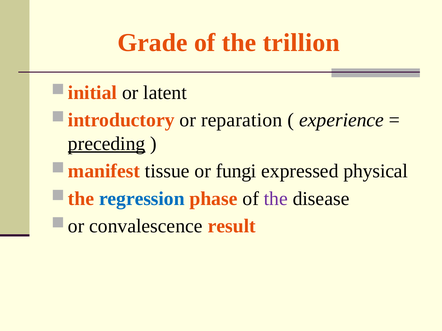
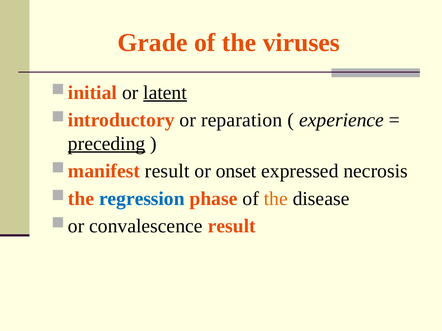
trillion: trillion -> viruses
latent underline: none -> present
tissue at (167, 171): tissue -> result
fungi: fungi -> onset
physical: physical -> necrosis
the at (276, 199) colour: purple -> orange
